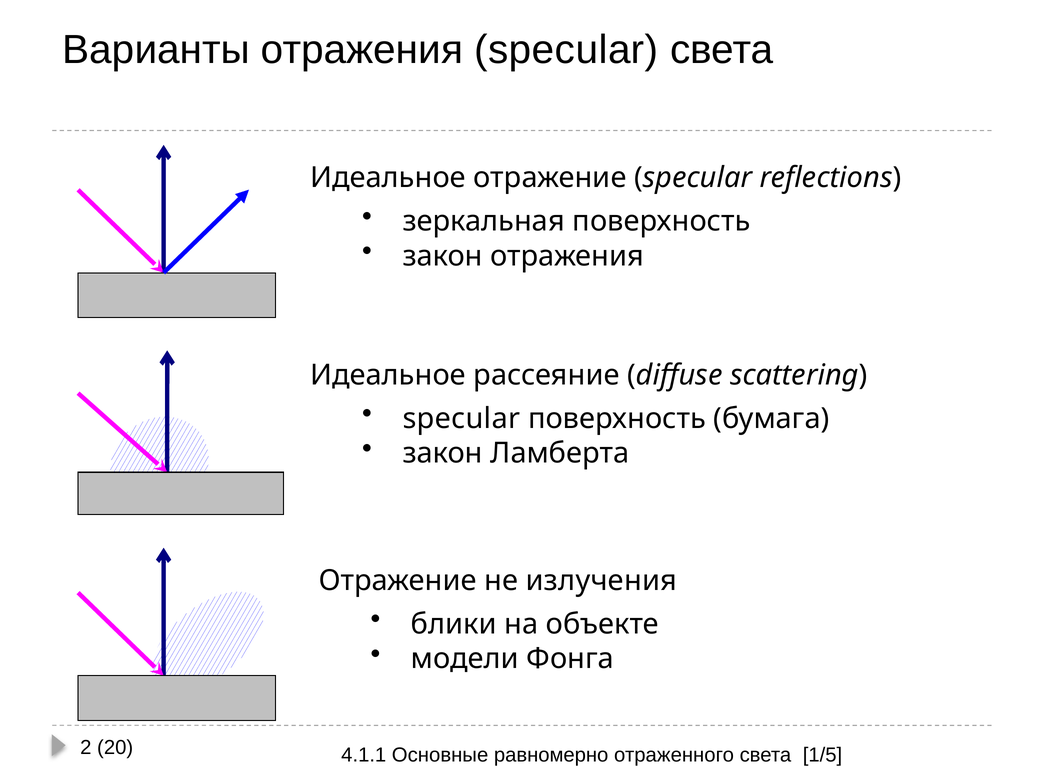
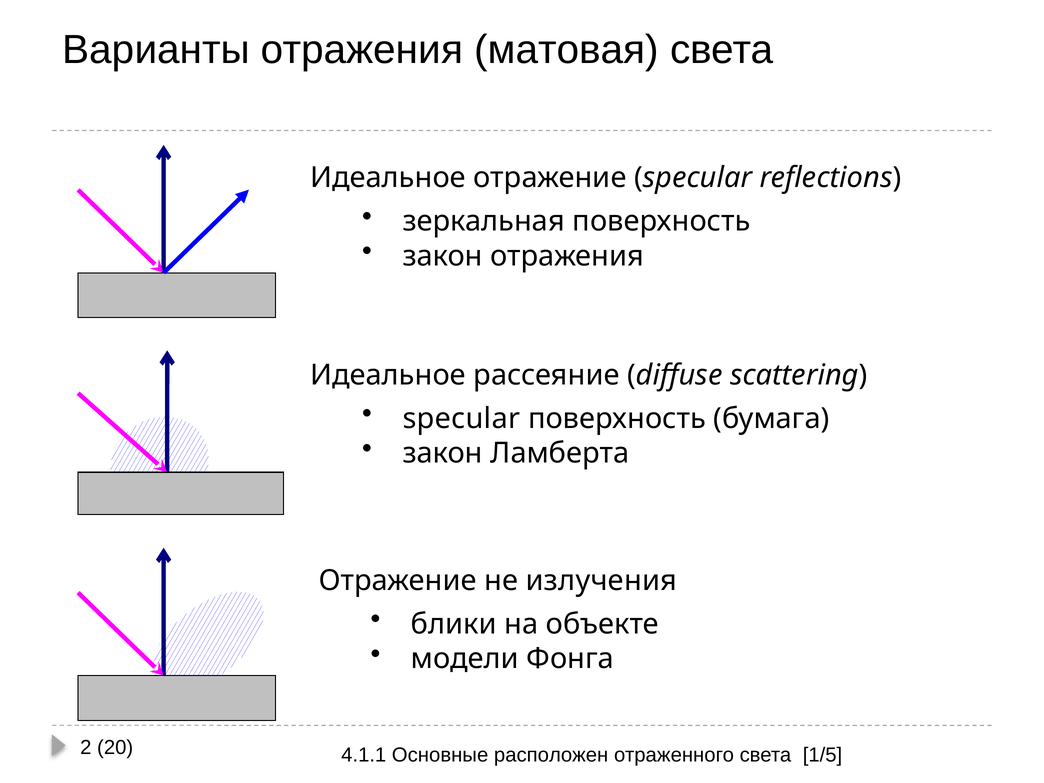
отражения specular: specular -> матовая
равномерно: равномерно -> расположен
